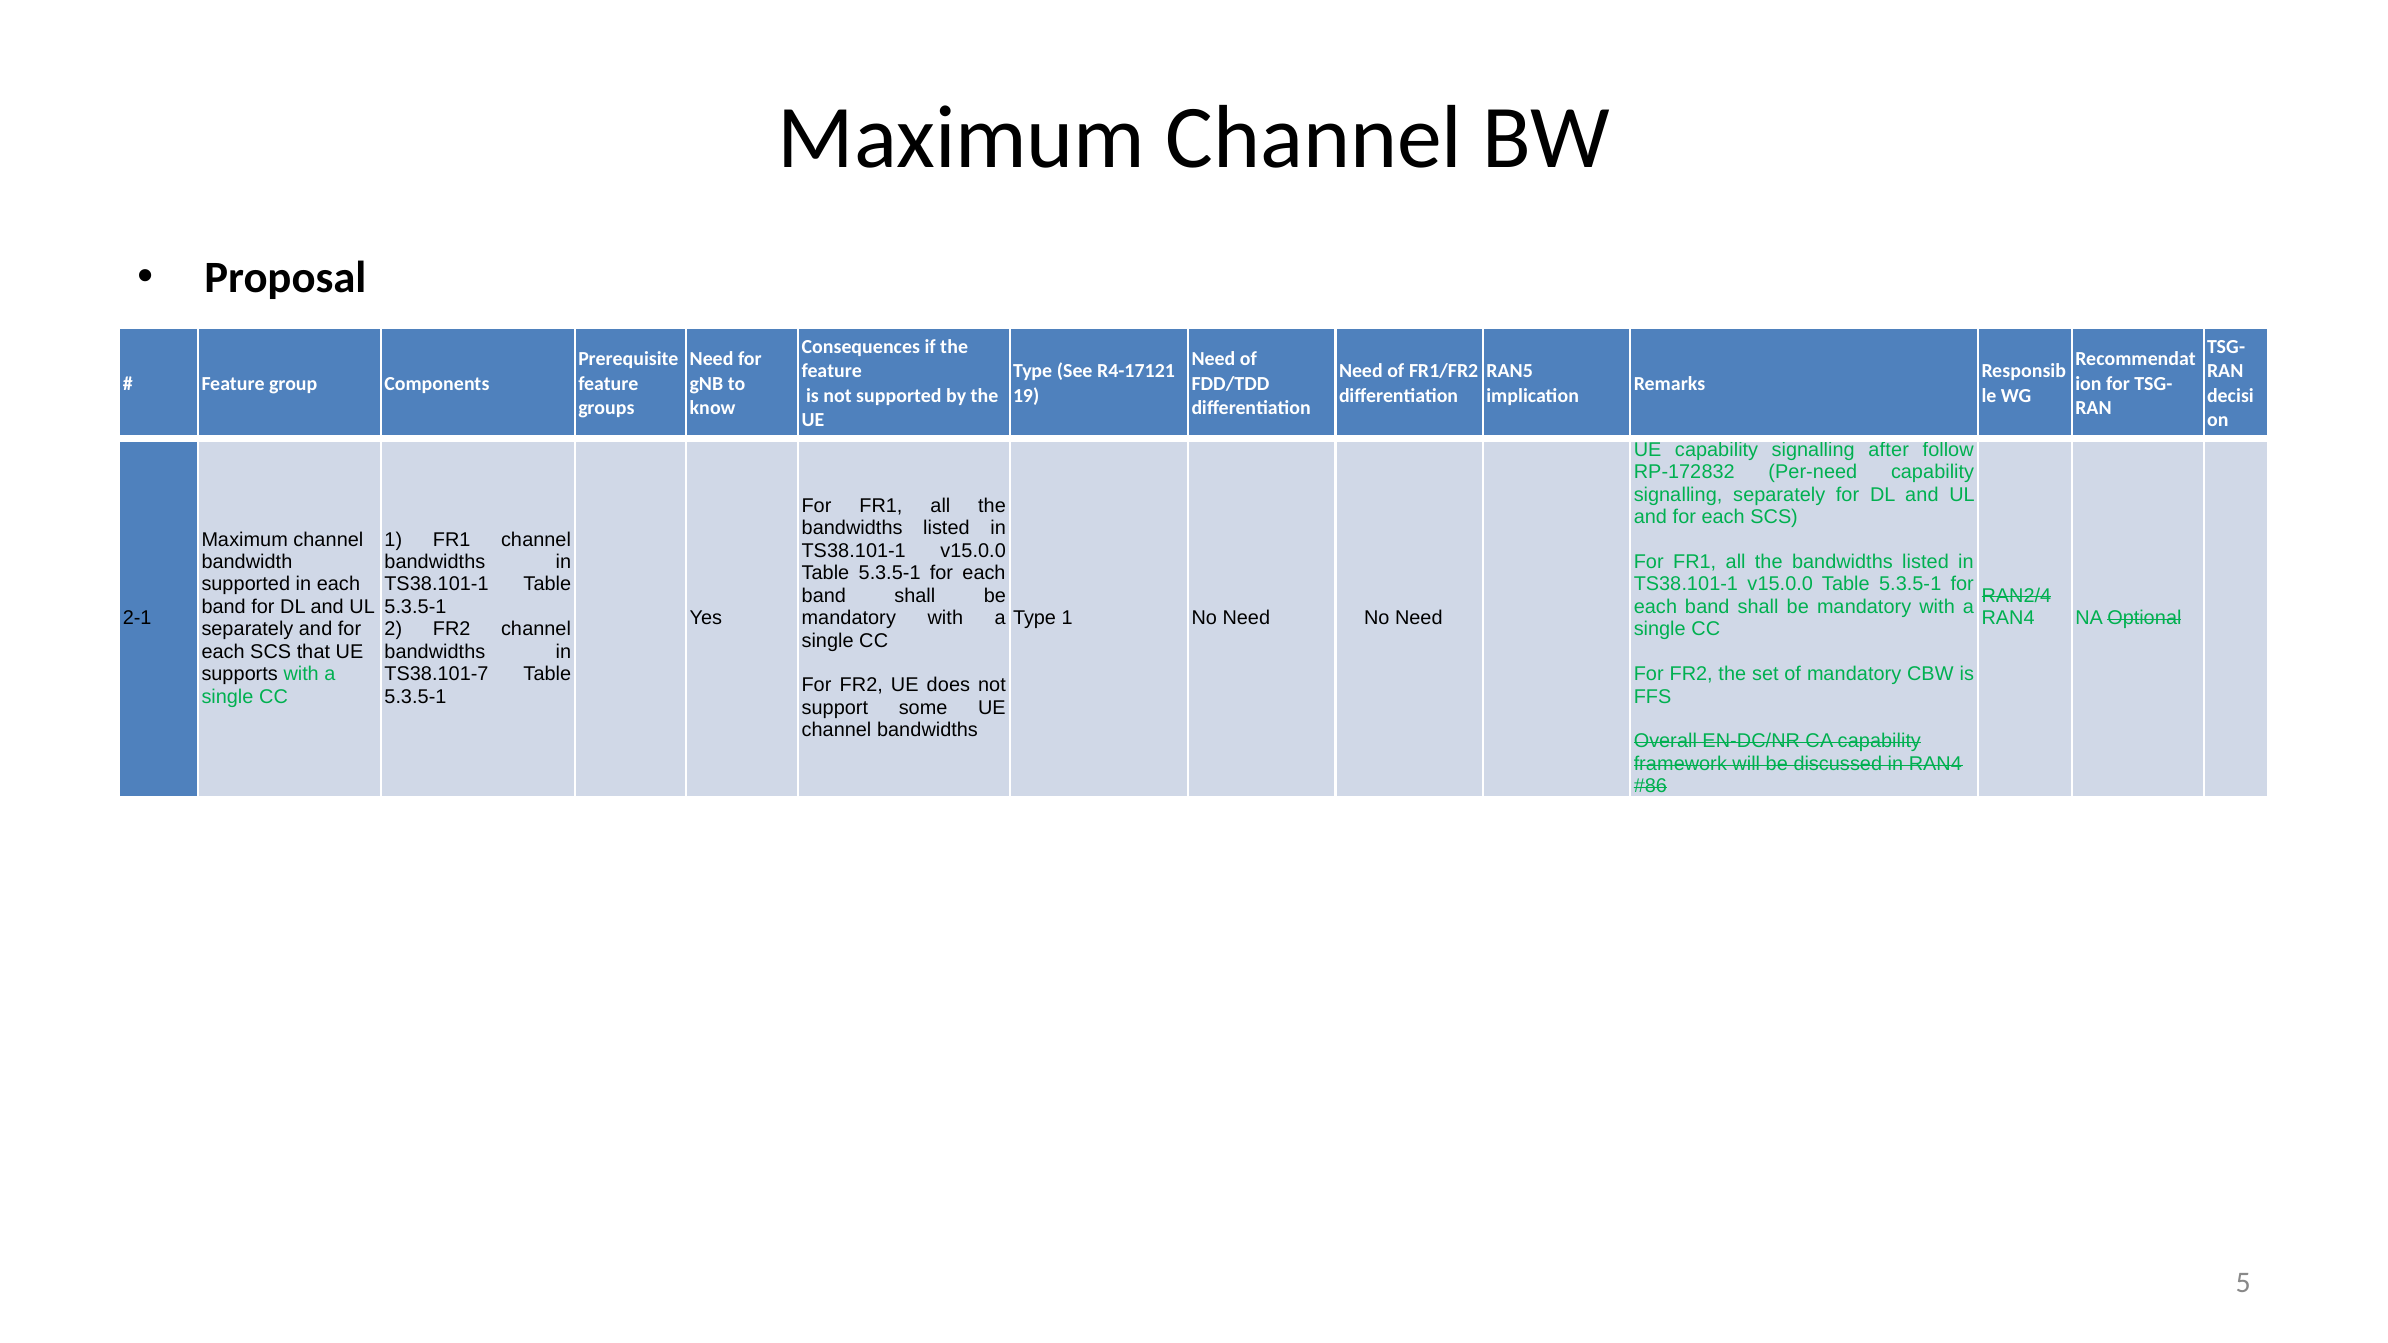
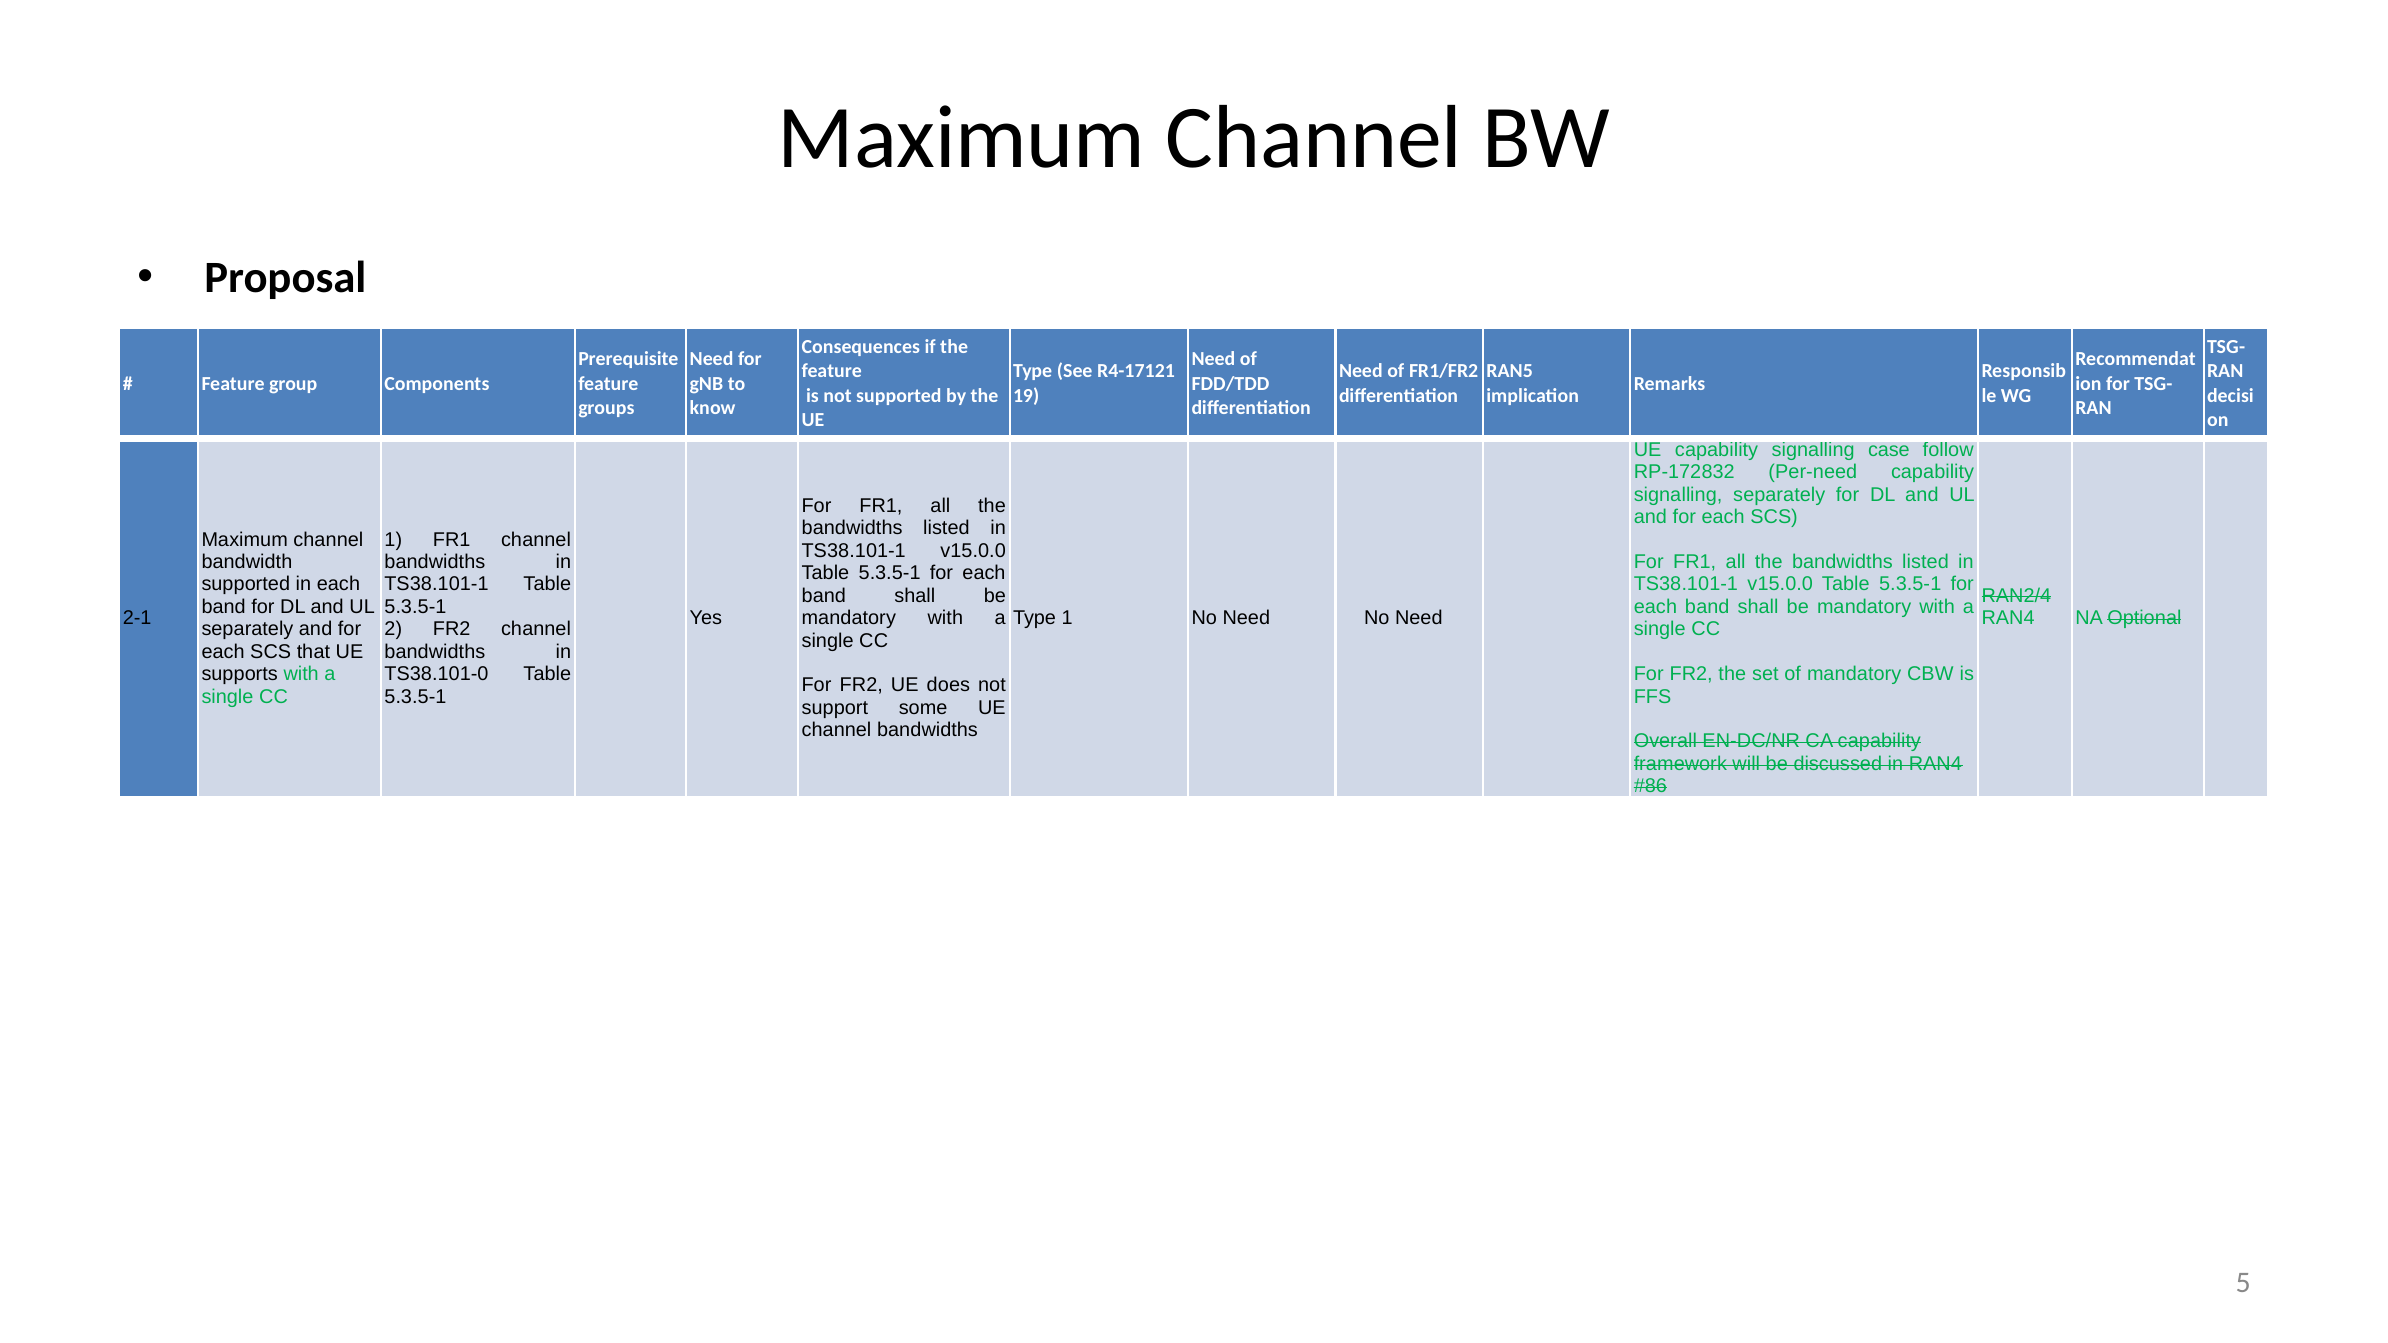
after: after -> case
TS38.101-7: TS38.101-7 -> TS38.101-0
